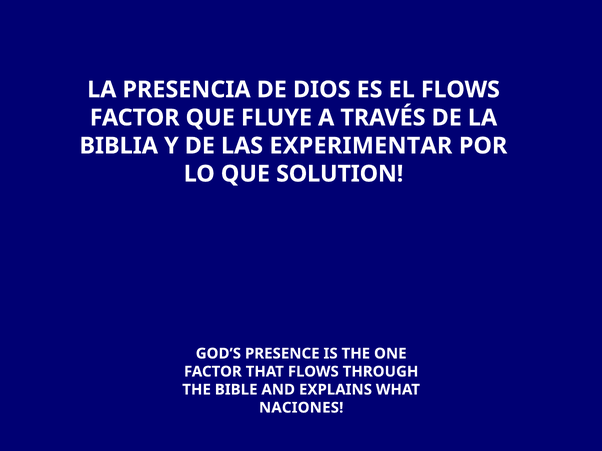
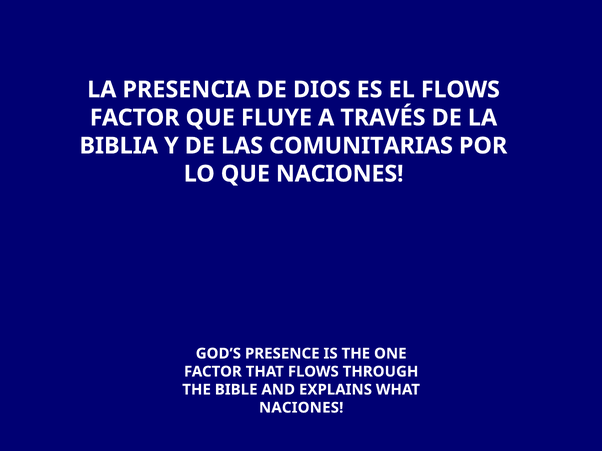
EXPERIMENTAR: EXPERIMENTAR -> COMUNITARIAS
QUE SOLUTION: SOLUTION -> NACIONES
